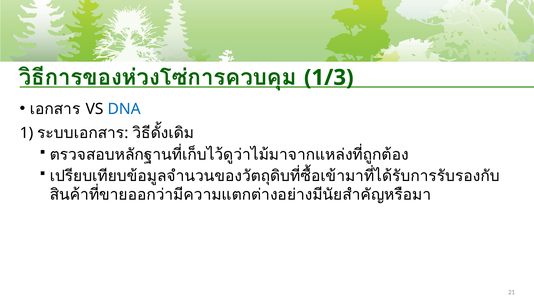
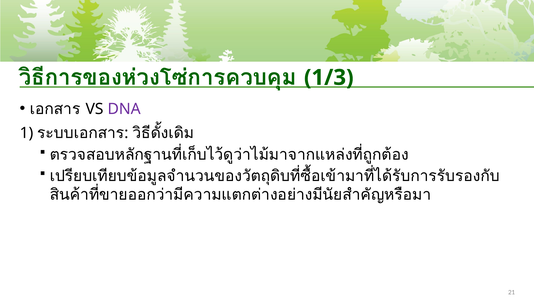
DNA colour: blue -> purple
